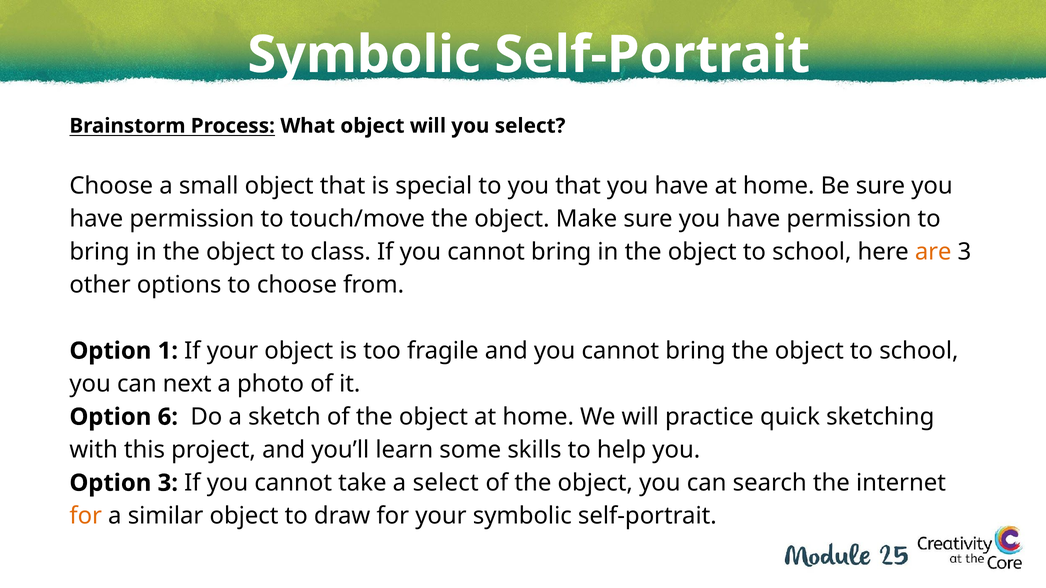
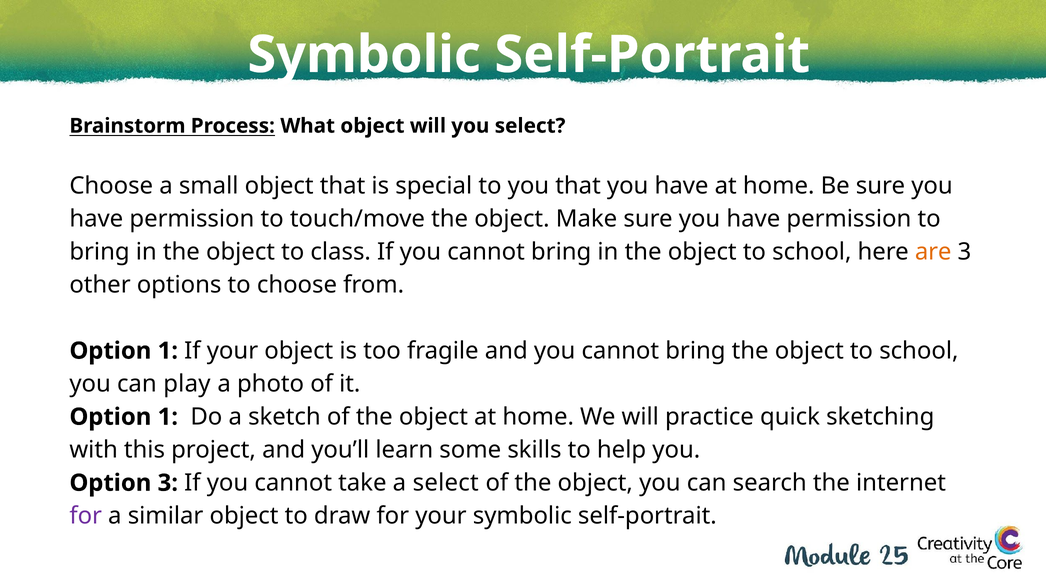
next: next -> play
6 at (168, 417): 6 -> 1
for at (86, 516) colour: orange -> purple
